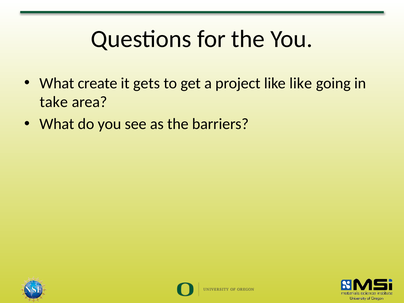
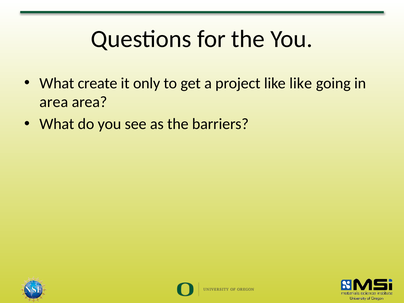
gets: gets -> only
take at (54, 102): take -> area
